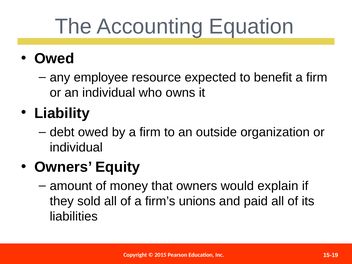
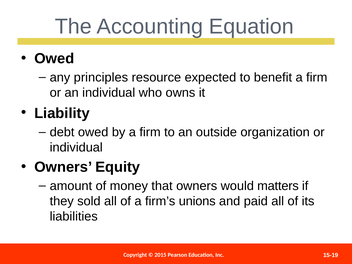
employee: employee -> principles
explain: explain -> matters
